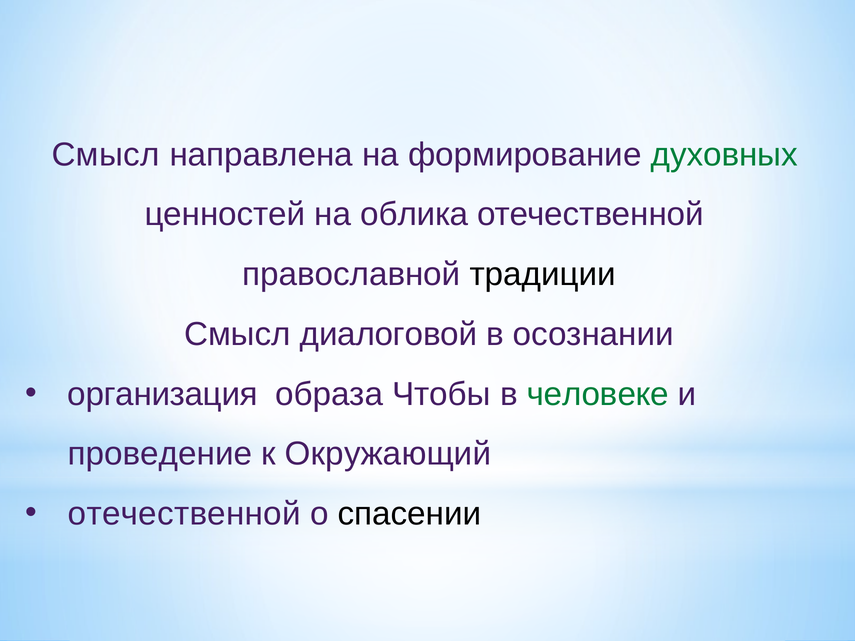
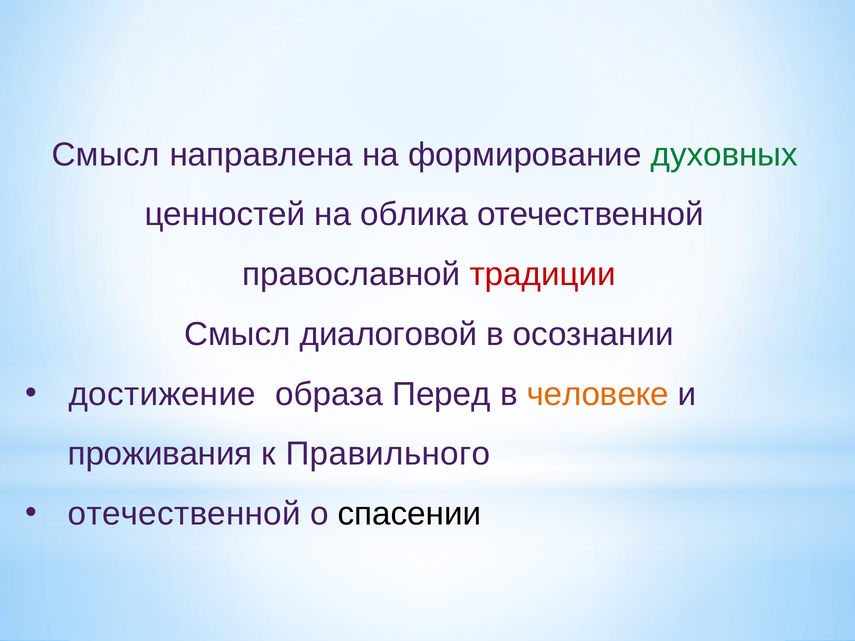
традиции colour: black -> red
организация: организация -> достижение
Чтобы: Чтобы -> Перед
человеке colour: green -> orange
проведение: проведение -> проживания
Окружающий: Окружающий -> Правильного
